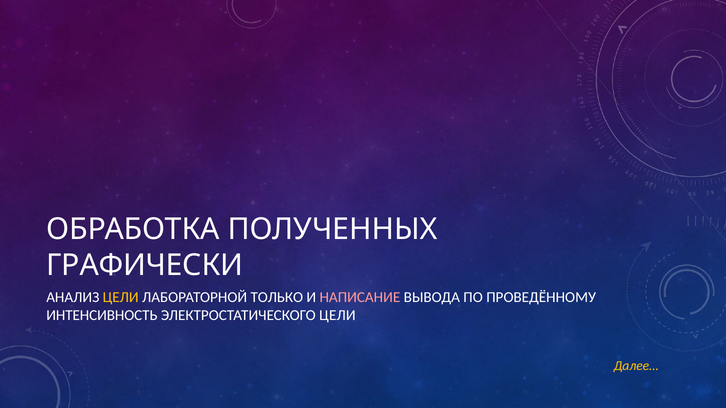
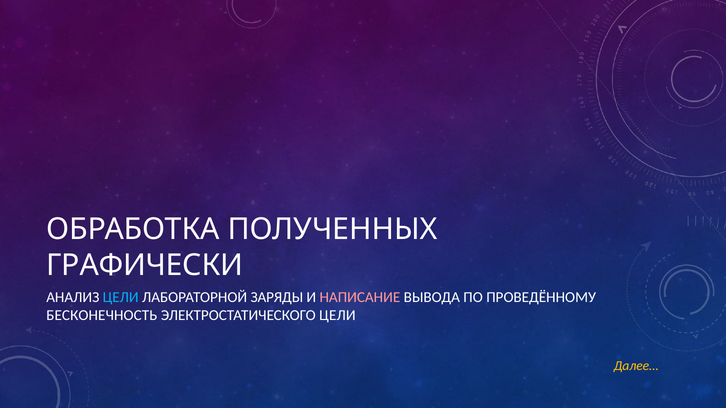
ЦЕЛИ at (121, 297) colour: yellow -> light blue
ТОЛЬКО: ТОЛЬКО -> ЗАРЯДЫ
ИНТЕНСИВНОСТЬ: ИНТЕНСИВНОСТЬ -> БЕСКОНЕЧНОСТЬ
